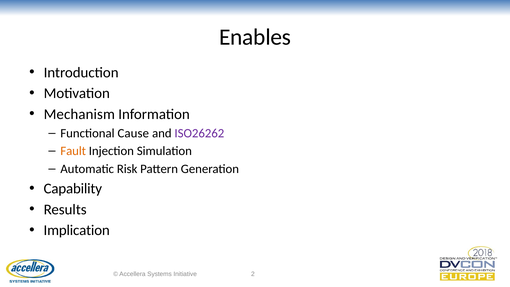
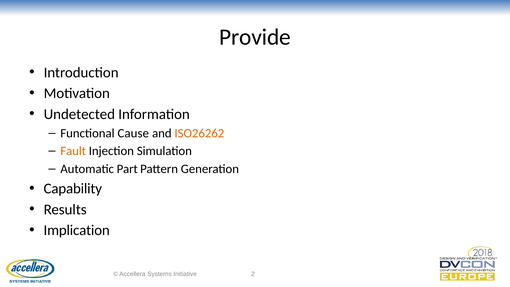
Enables: Enables -> Provide
Mechanism: Mechanism -> Undetected
ISO26262 colour: purple -> orange
Risk: Risk -> Part
